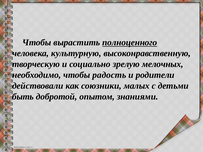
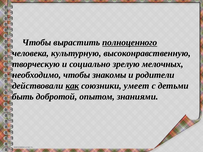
радость: радость -> знакомы
как underline: none -> present
малых: малых -> умеет
